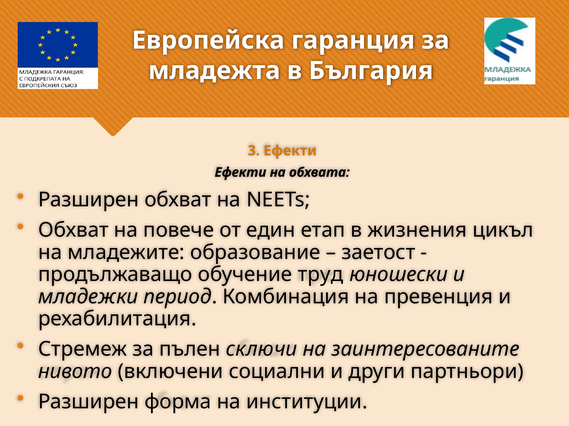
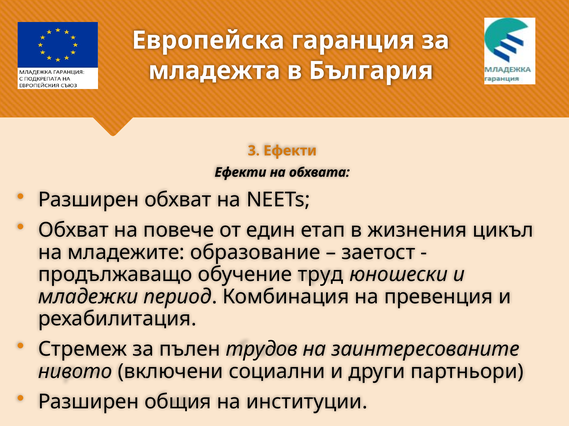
сключи: сключи -> трудов
форма: форма -> общия
